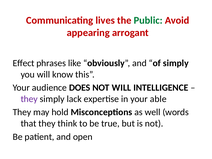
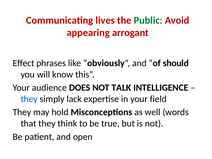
of simply: simply -> should
NOT WILL: WILL -> TALK
they at (29, 99) colour: purple -> blue
able: able -> field
